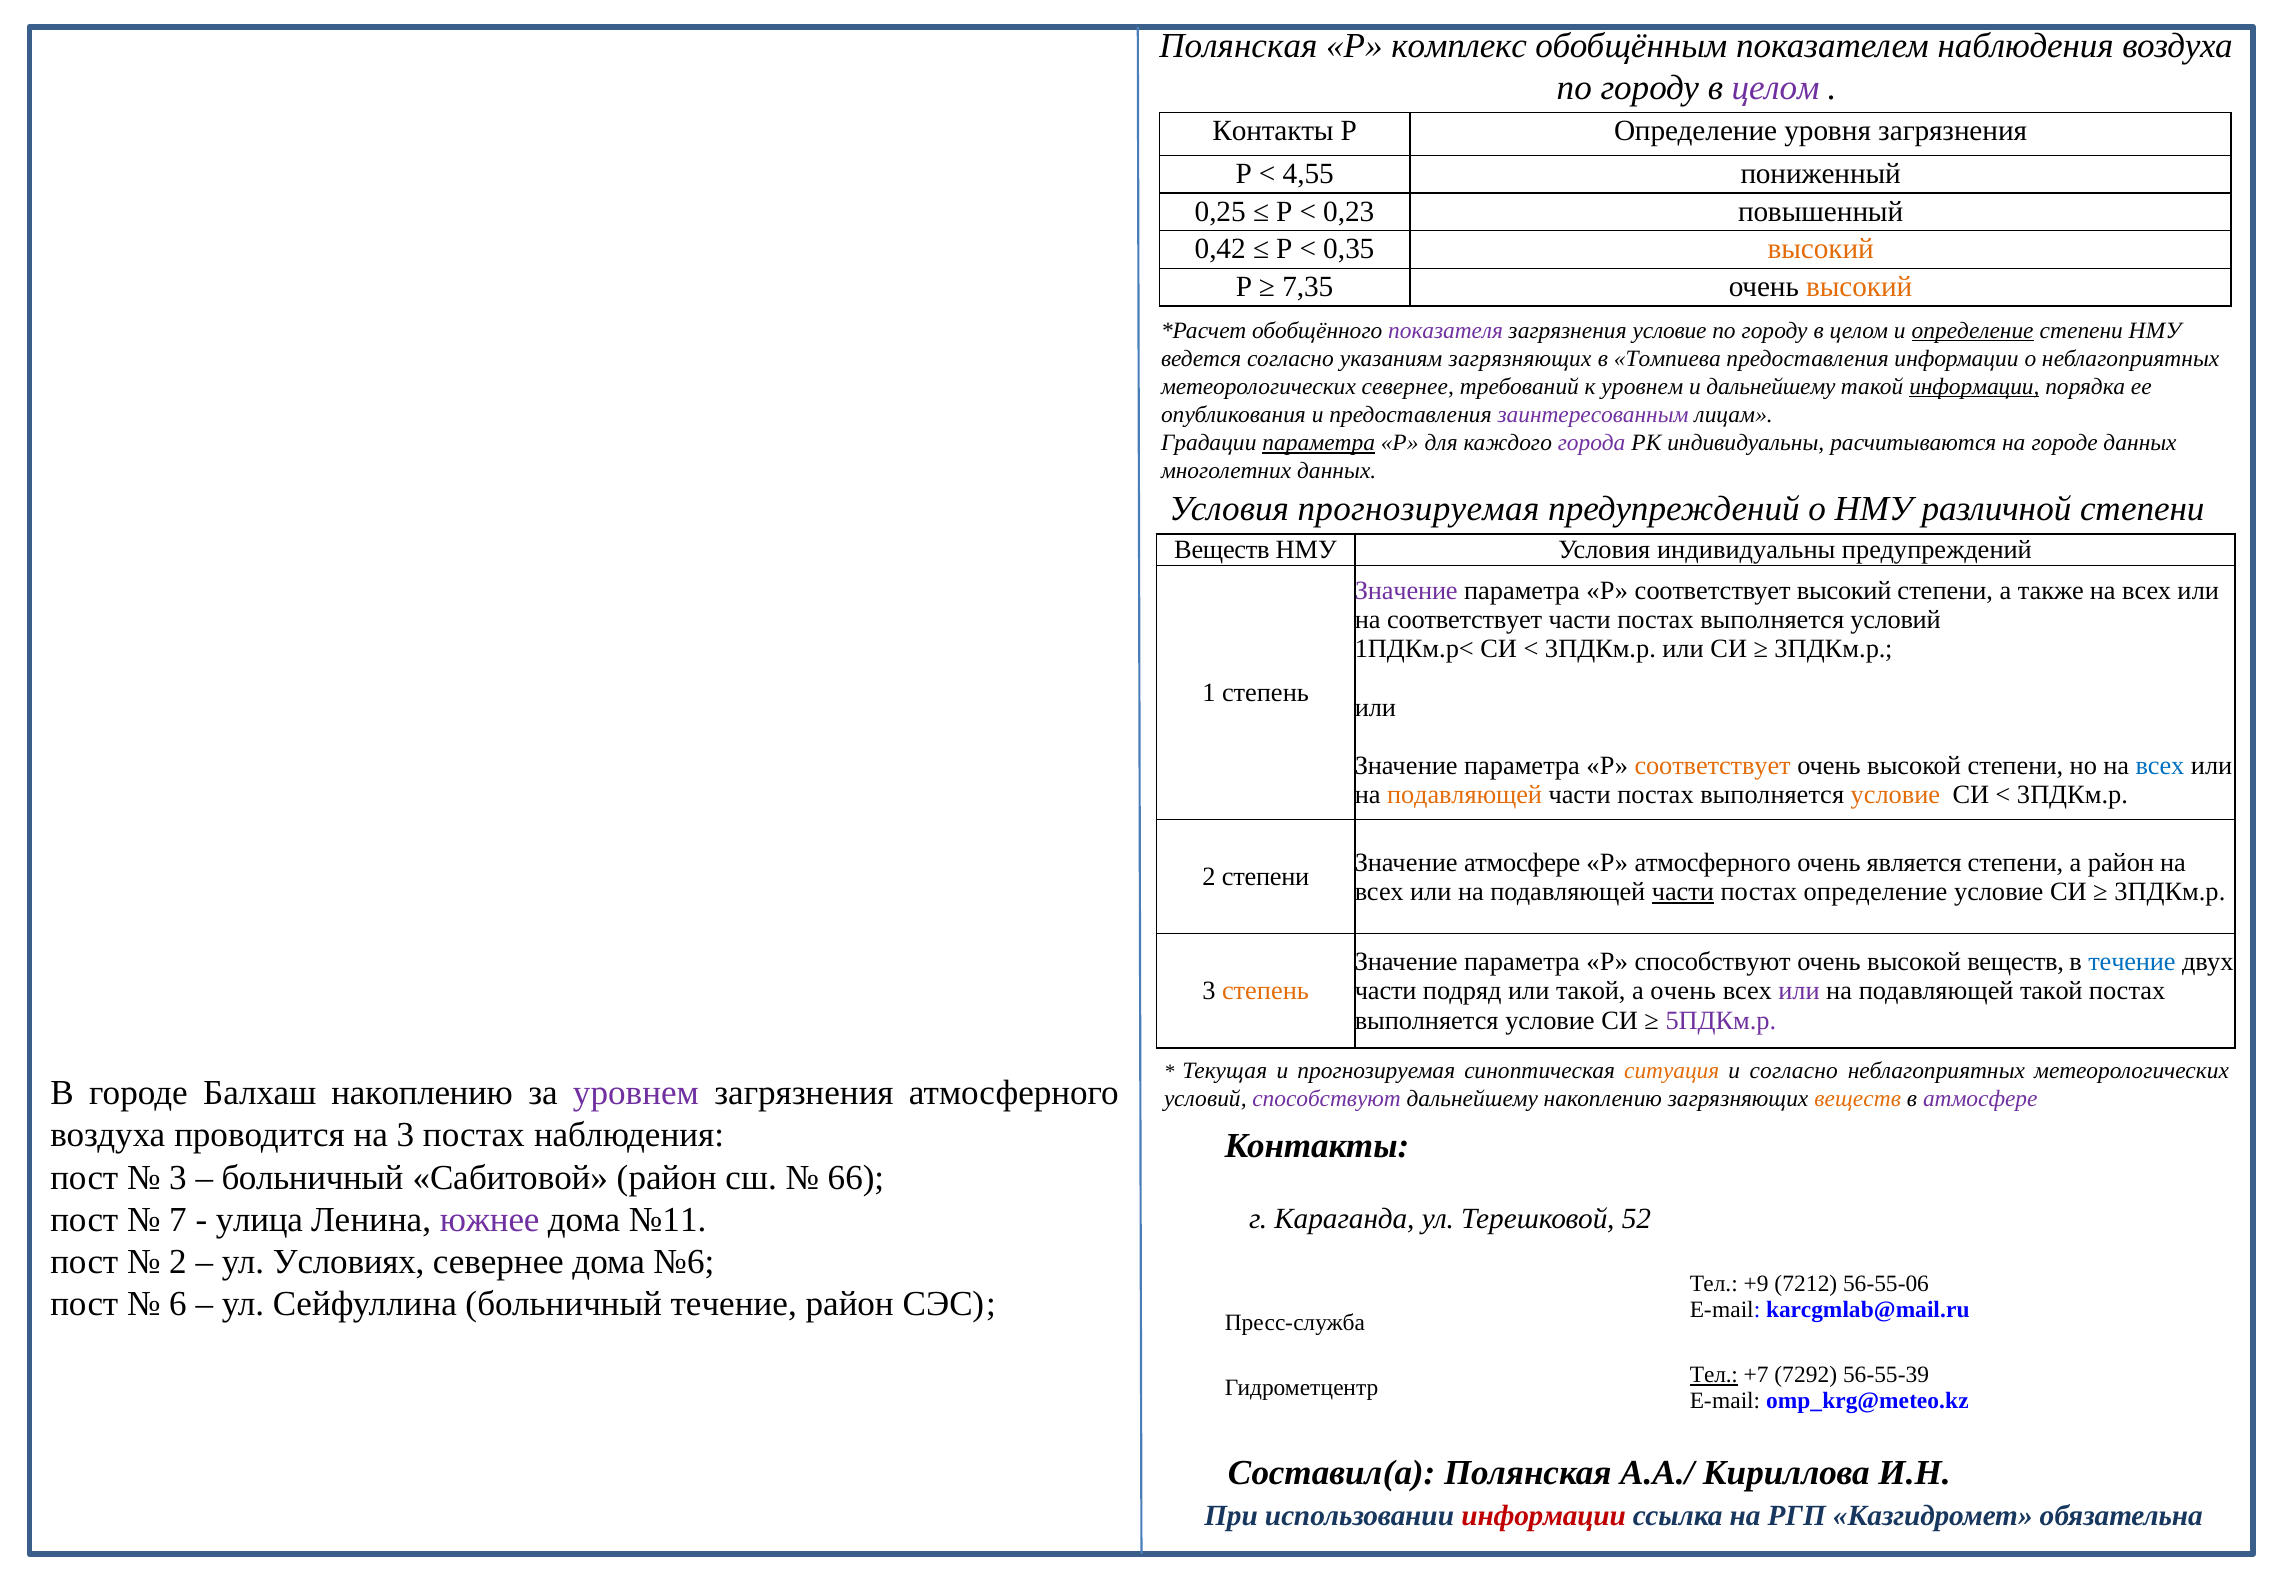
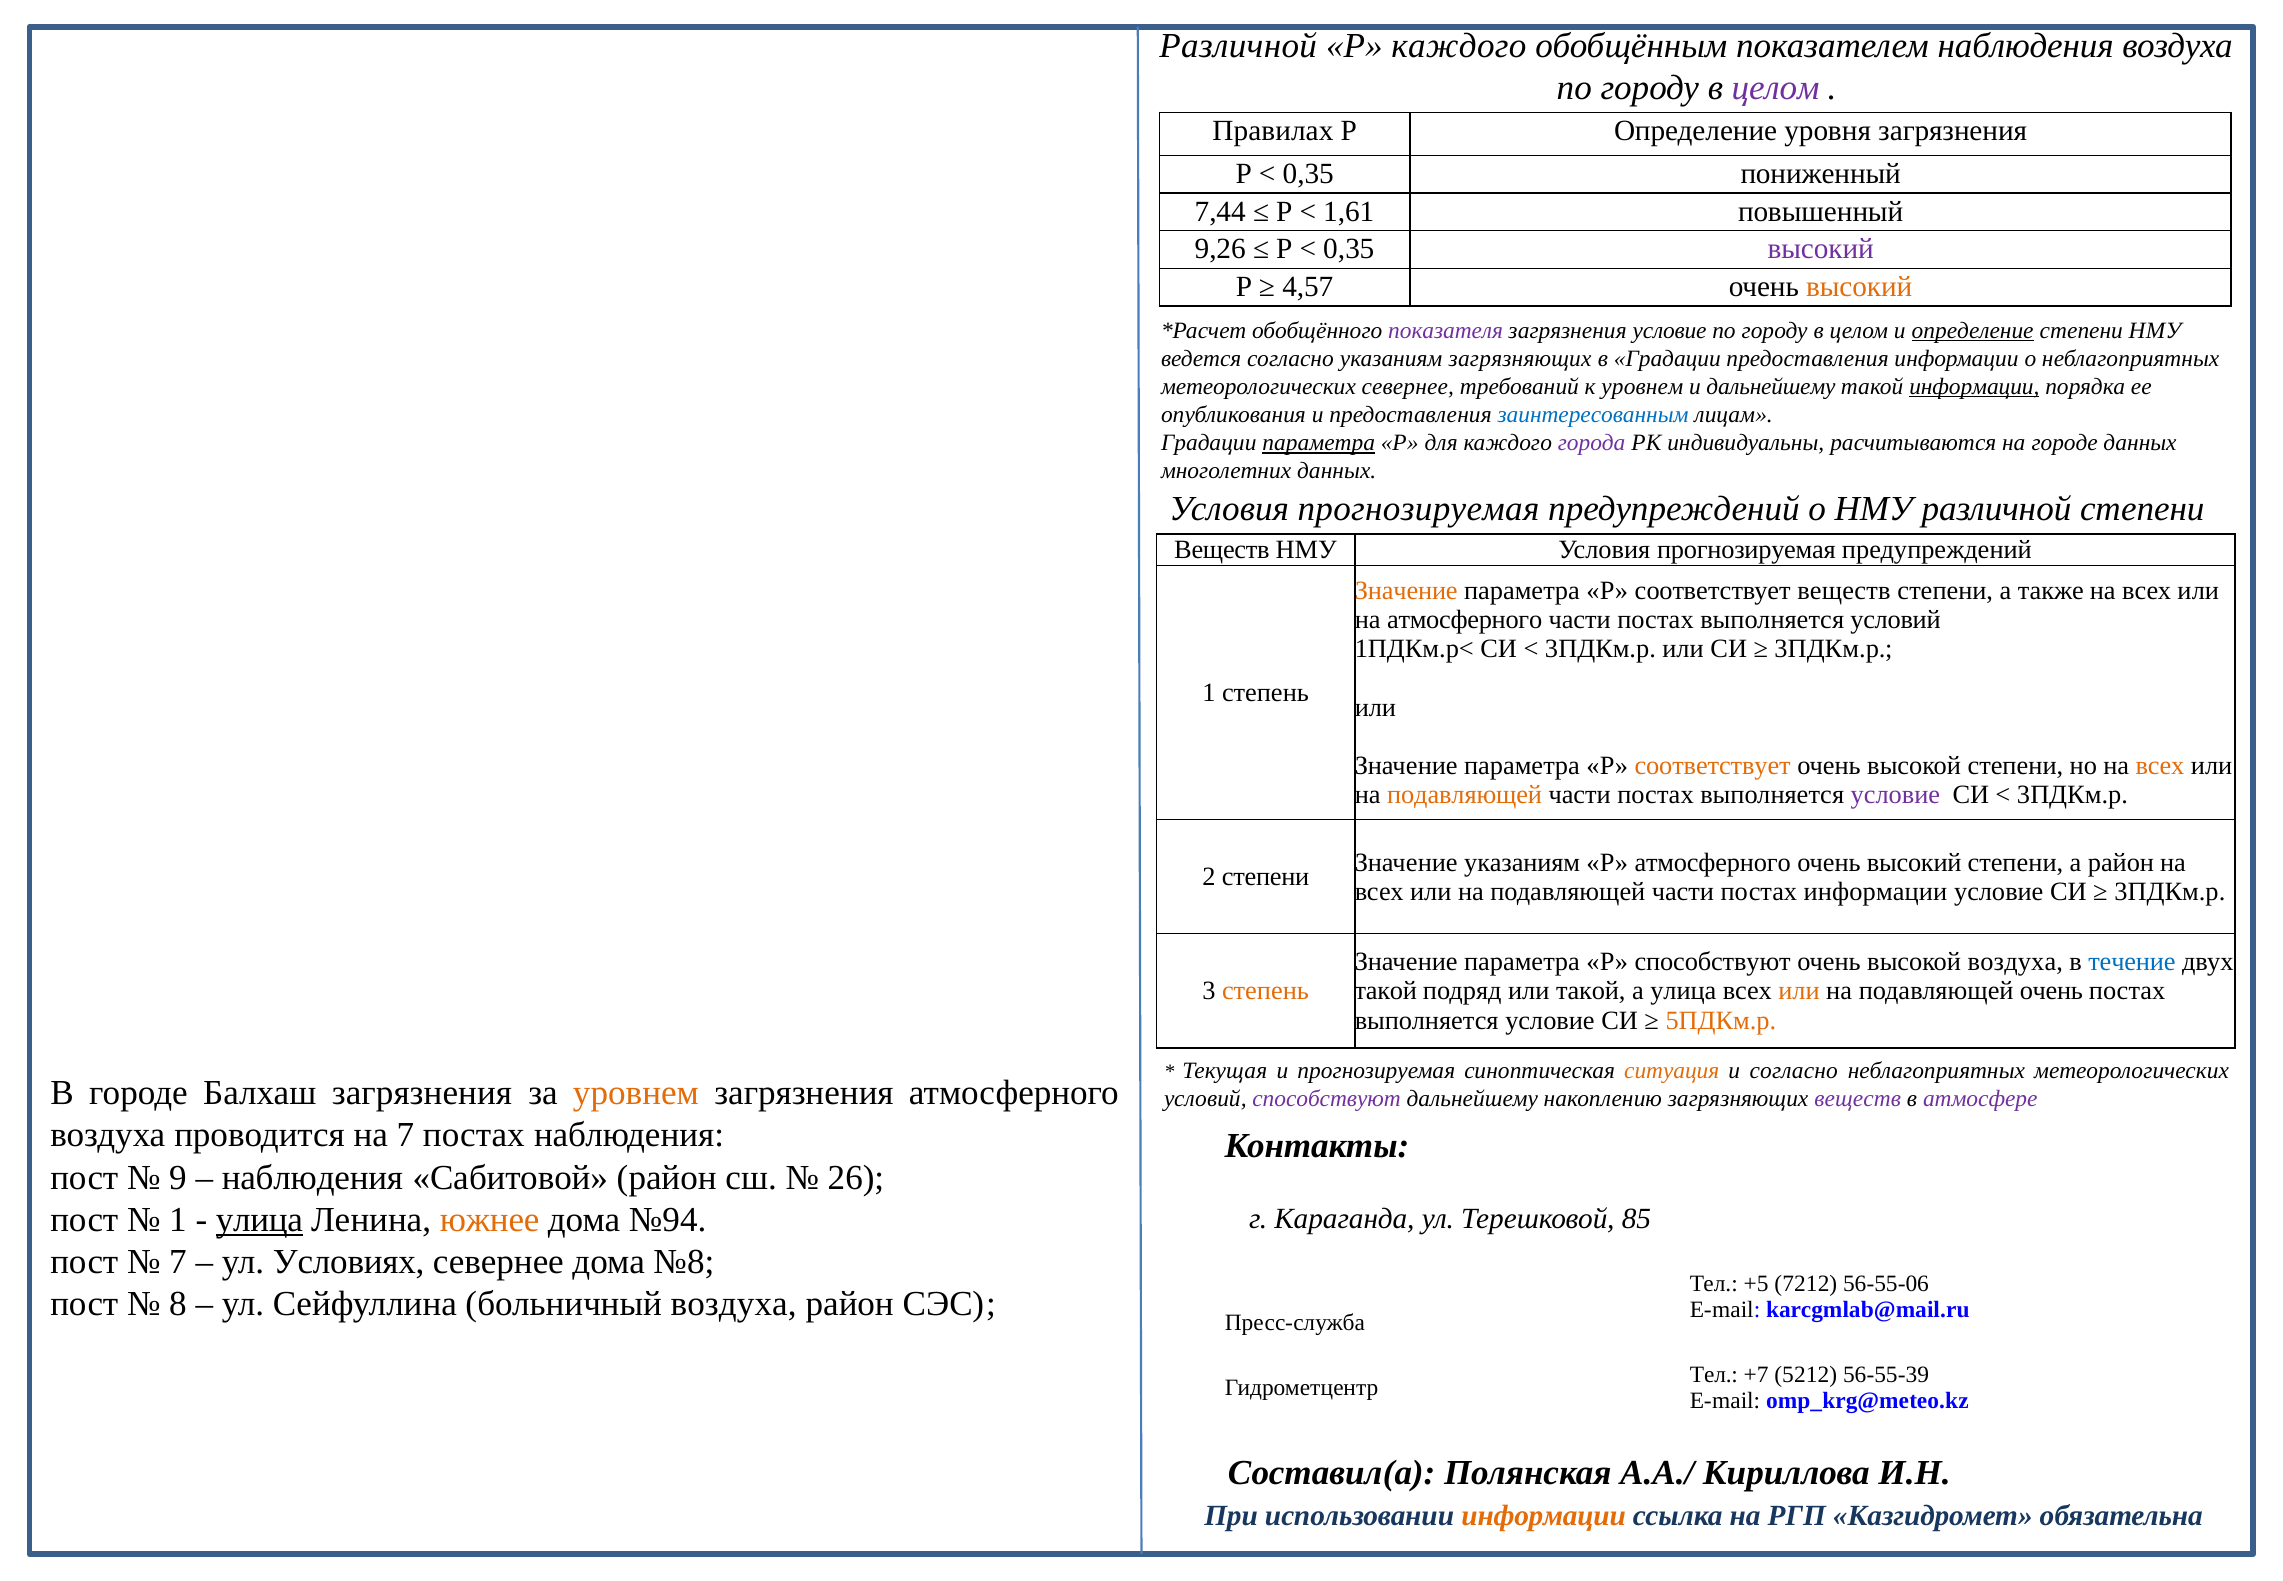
Полянская at (1238, 46): Полянская -> Различной
Р комплекс: комплекс -> каждого
Контакты at (1273, 131): Контакты -> Правилах
4,55 at (1308, 174): 4,55 -> 0,35
0,25: 0,25 -> 7,44
0,23: 0,23 -> 1,61
0,42: 0,42 -> 9,26
высокий at (1821, 249) colour: orange -> purple
7,35: 7,35 -> 4,57
в Томпиева: Томпиева -> Градации
заинтересованным colour: purple -> blue
НМУ Условия индивидуальны: индивидуальны -> прогнозируемая
Значение at (1406, 590) colour: purple -> orange
соответствует высокий: высокий -> веществ
на соответствует: соответствует -> атмосферного
всех at (2160, 766) colour: blue -> orange
условие at (1895, 795) colour: orange -> purple
Значение атмосфере: атмосфере -> указаниям
является at (1914, 862): является -> высокий
части at (1683, 891) underline: present -> none
постах определение: определение -> информации
высокой веществ: веществ -> воздуха
части at (1386, 991): части -> такой
а очень: очень -> улица
или at (1799, 991) colour: purple -> orange
подавляющей такой: такой -> очень
5ПДКм.р colour: purple -> orange
Балхаш накоплению: накоплению -> загрязнения
уровнем at (636, 1093) colour: purple -> orange
веществ at (1858, 1099) colour: orange -> purple
на 3: 3 -> 7
3 at (178, 1177): 3 -> 9
больничный at (313, 1177): больничный -> наблюдения
66: 66 -> 26
7 at (178, 1219): 7 -> 1
улица at (259, 1219) underline: none -> present
южнее colour: purple -> orange
№11: №11 -> №94
52: 52 -> 85
2 at (178, 1261): 2 -> 7
№6: №6 -> №8
+9: +9 -> +5
6: 6 -> 8
больничный течение: течение -> воздуха
Тел at (1714, 1375) underline: present -> none
7292: 7292 -> 5212
информации at (1544, 1516) colour: red -> orange
